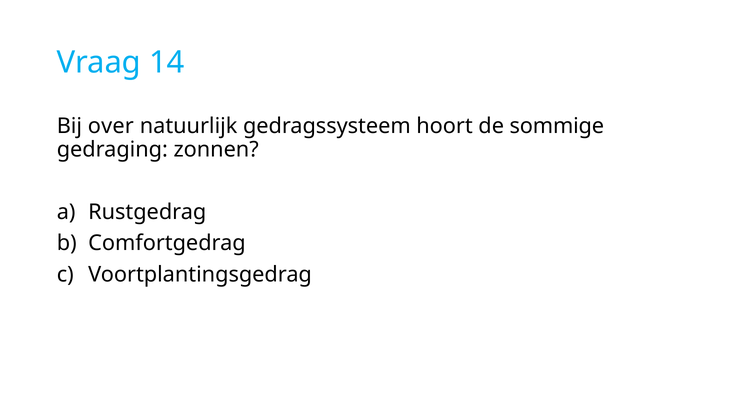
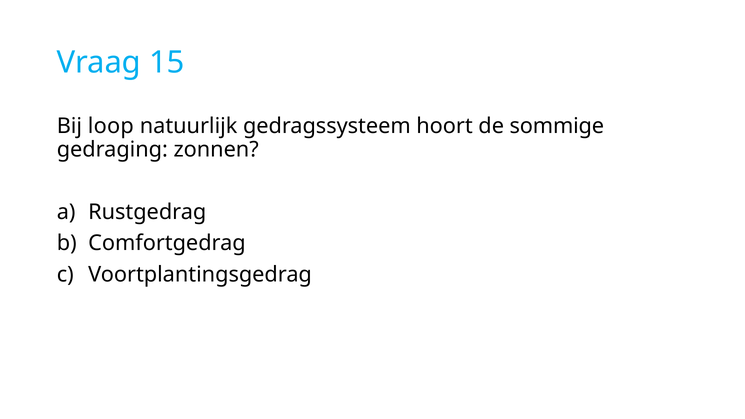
14: 14 -> 15
over: over -> loop
